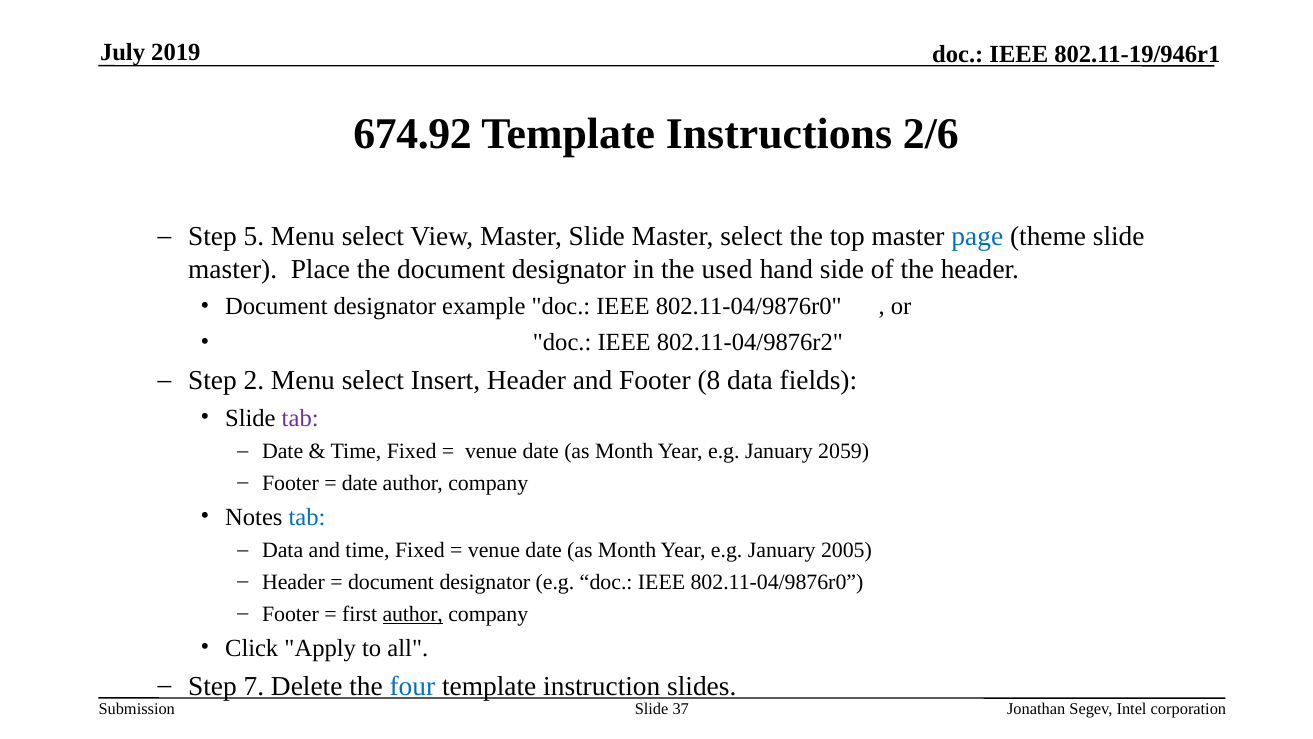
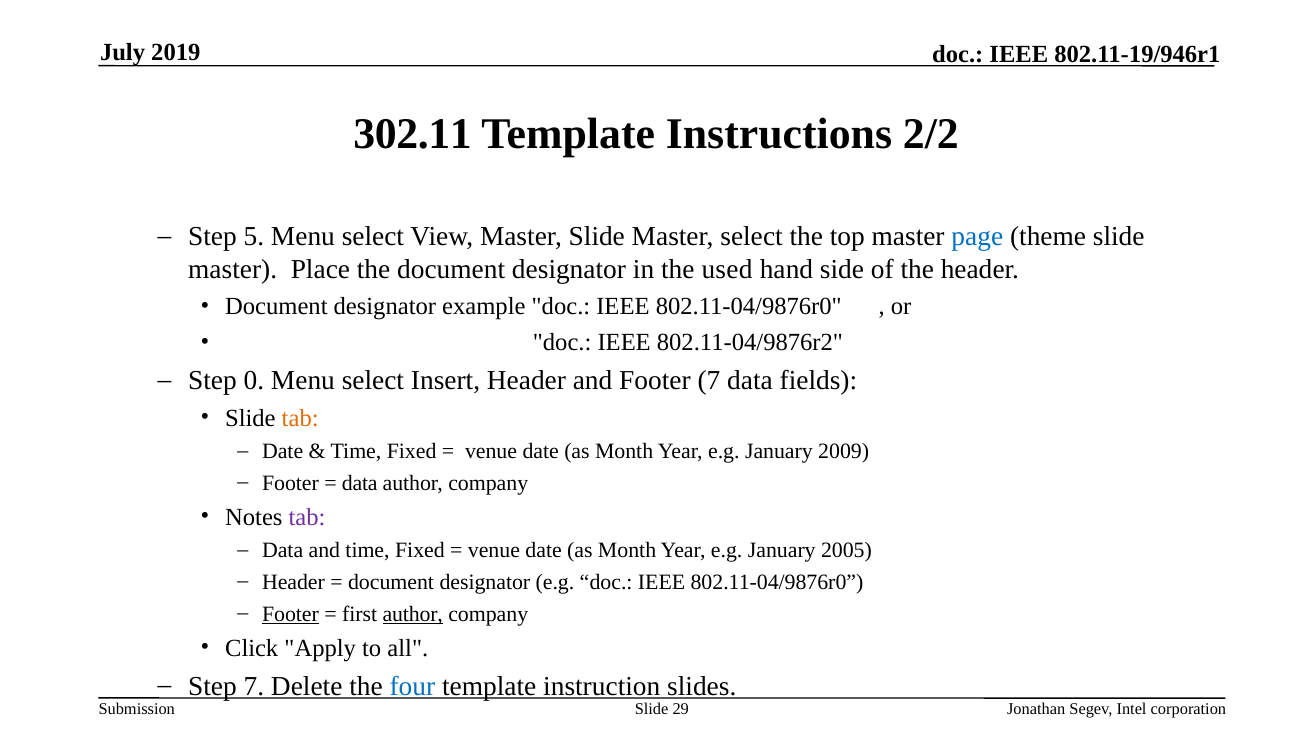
674.92: 674.92 -> 302.11
2/6: 2/6 -> 2/2
2: 2 -> 0
Footer 8: 8 -> 7
tab at (300, 418) colour: purple -> orange
2059: 2059 -> 2009
date at (360, 483): date -> data
tab at (307, 517) colour: blue -> purple
Footer at (290, 613) underline: none -> present
37: 37 -> 29
